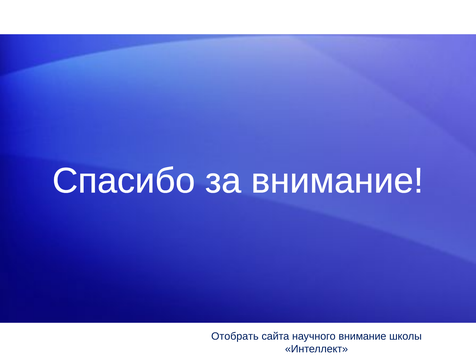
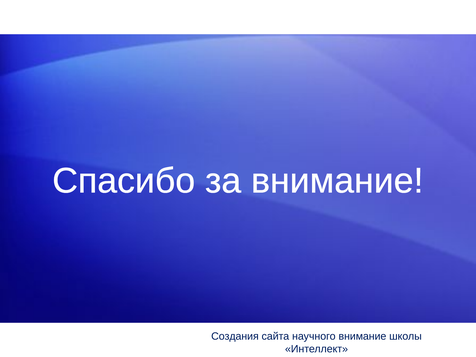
Отобрать: Отобрать -> Создания
